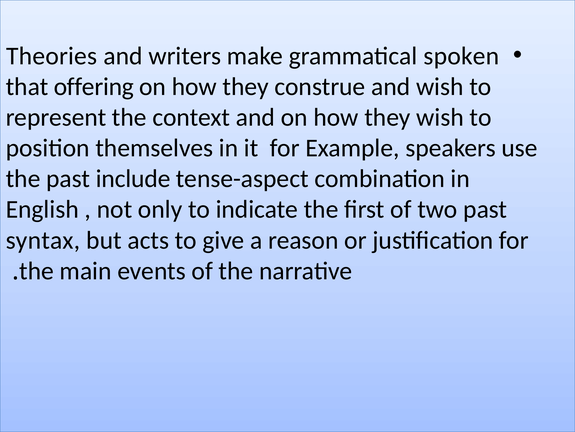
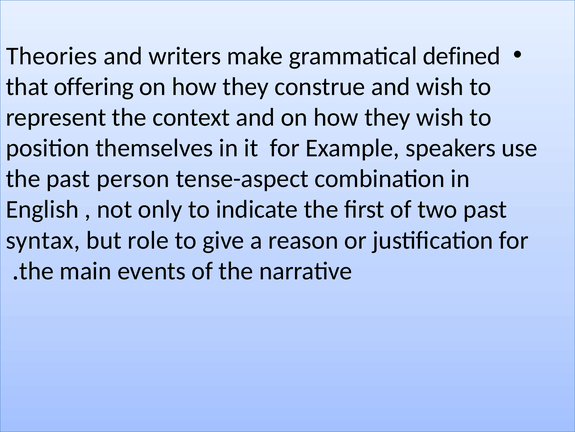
spoken: spoken -> defined
include: include -> person
acts: acts -> role
